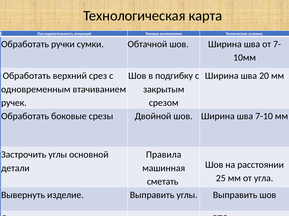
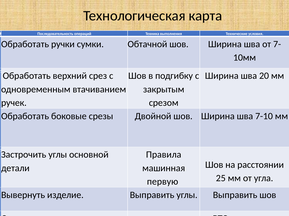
сметать: сметать -> первую
